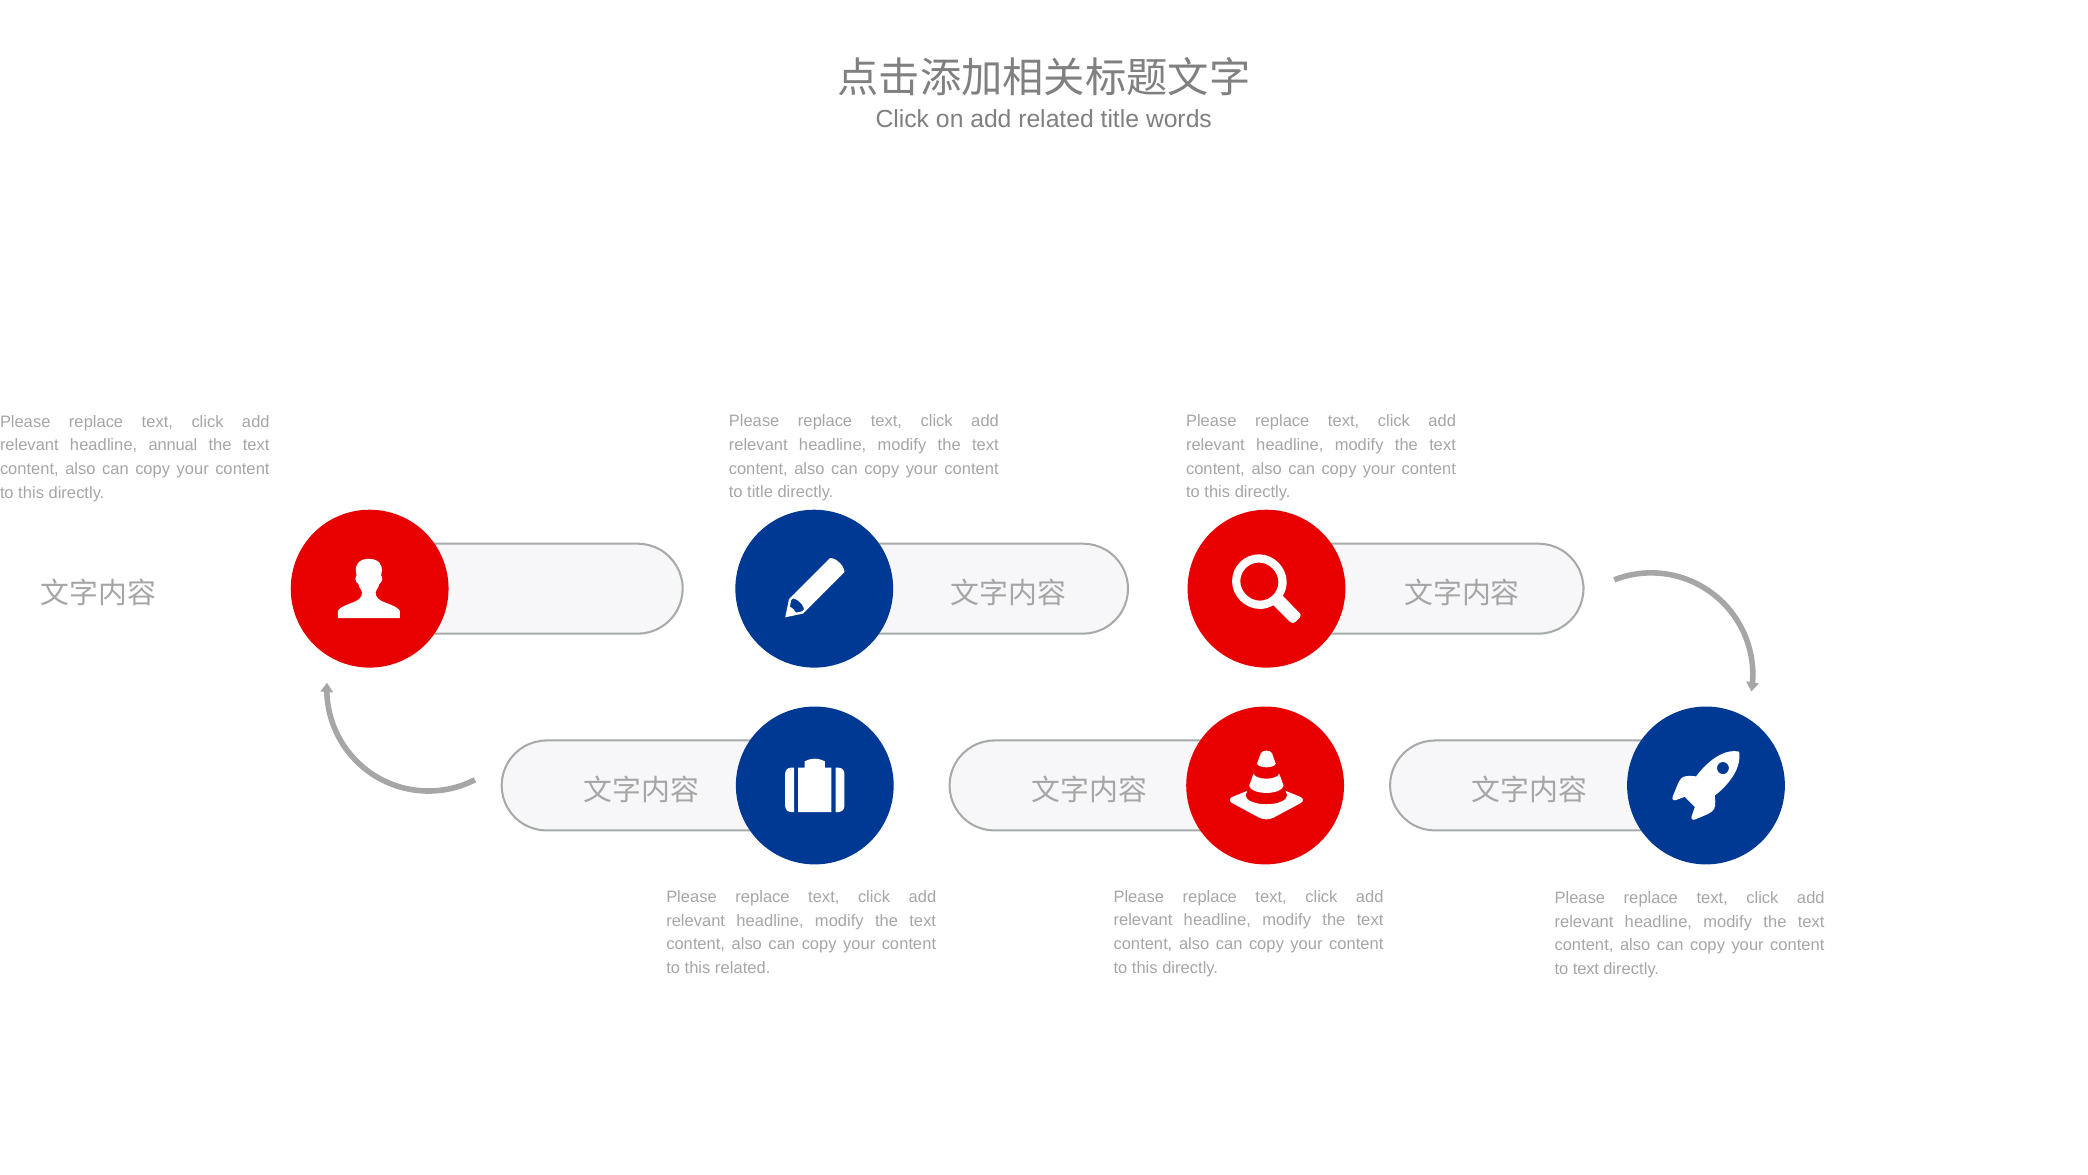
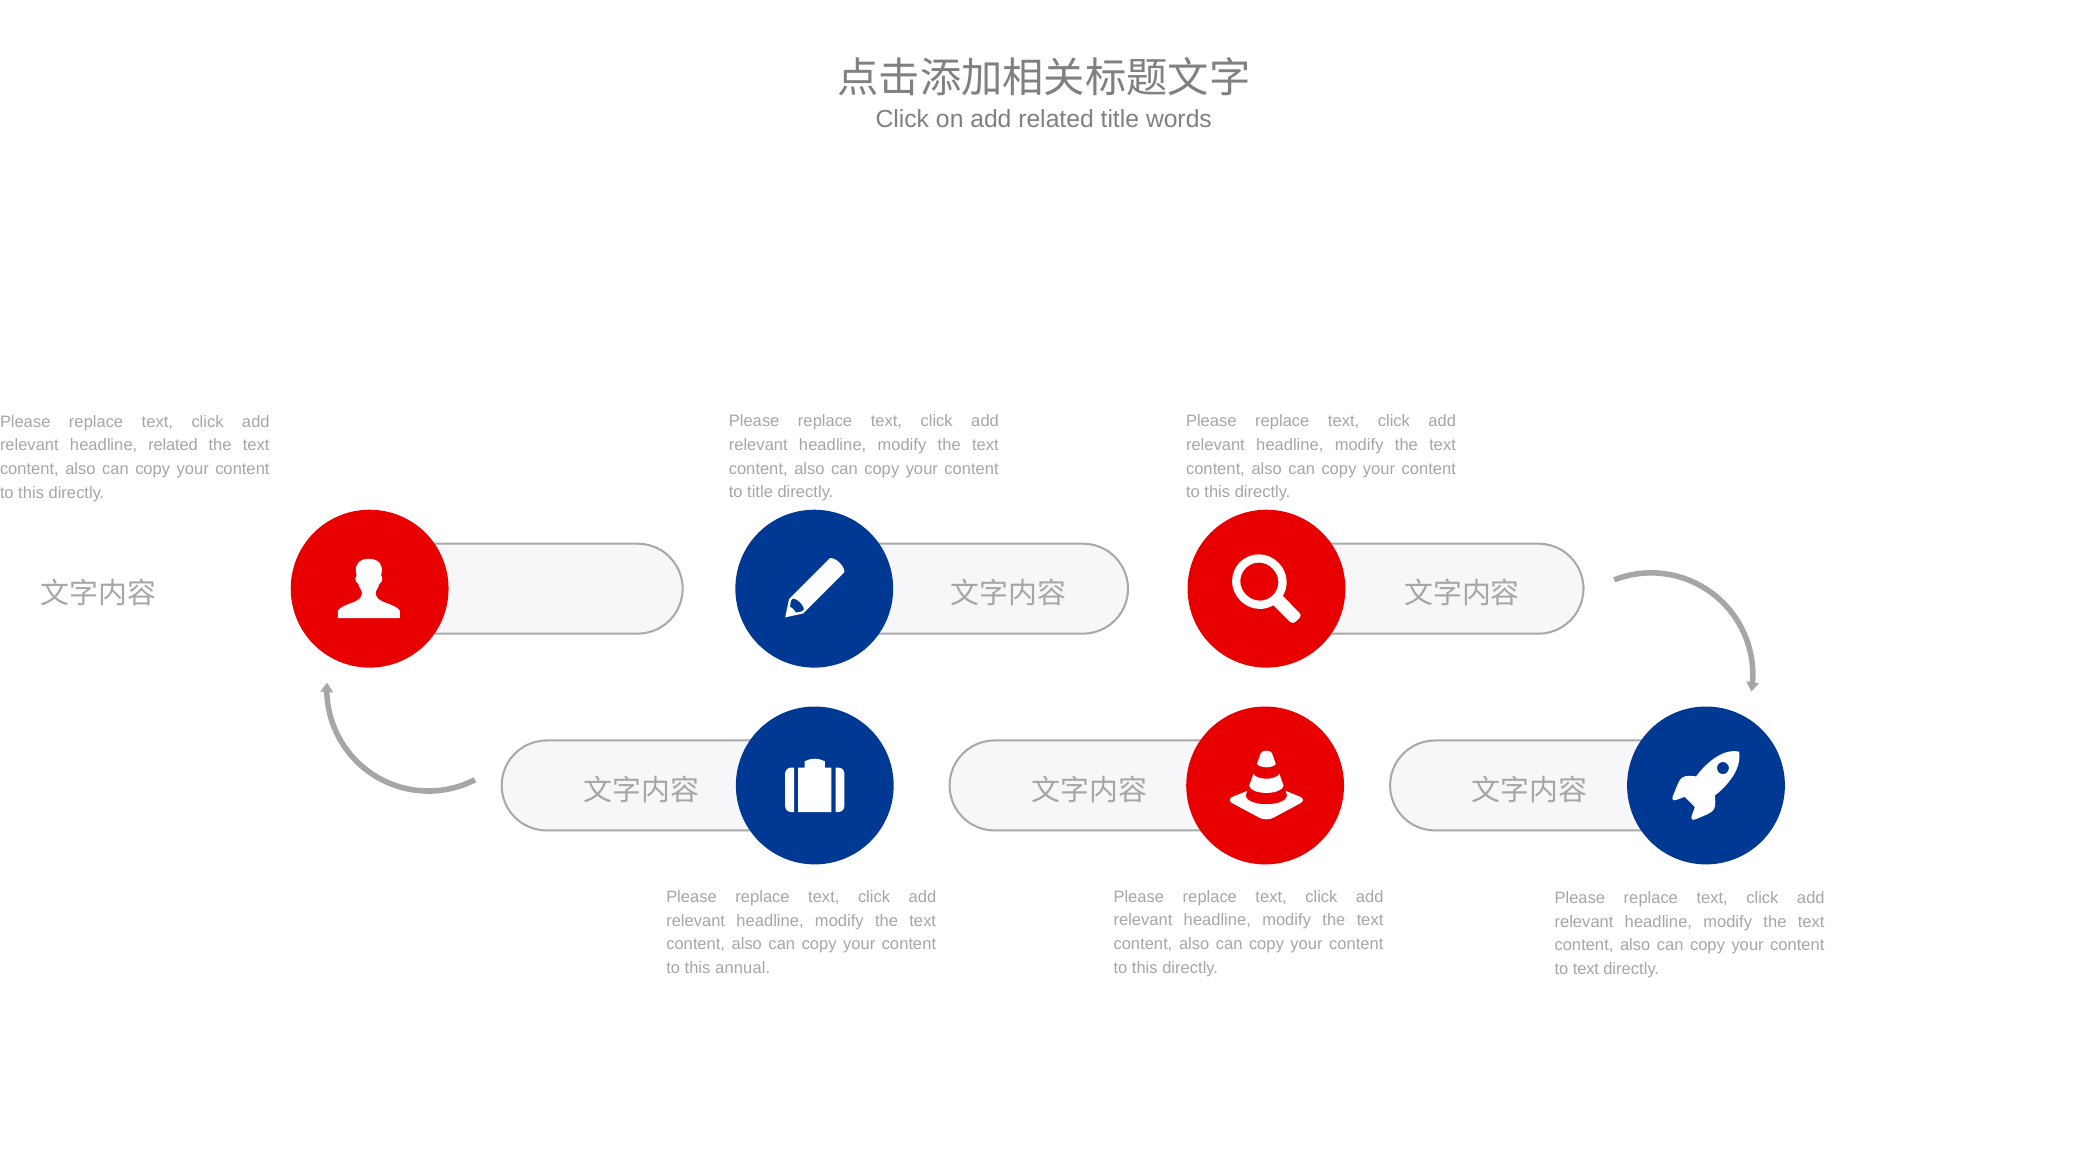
headline annual: annual -> related
this related: related -> annual
